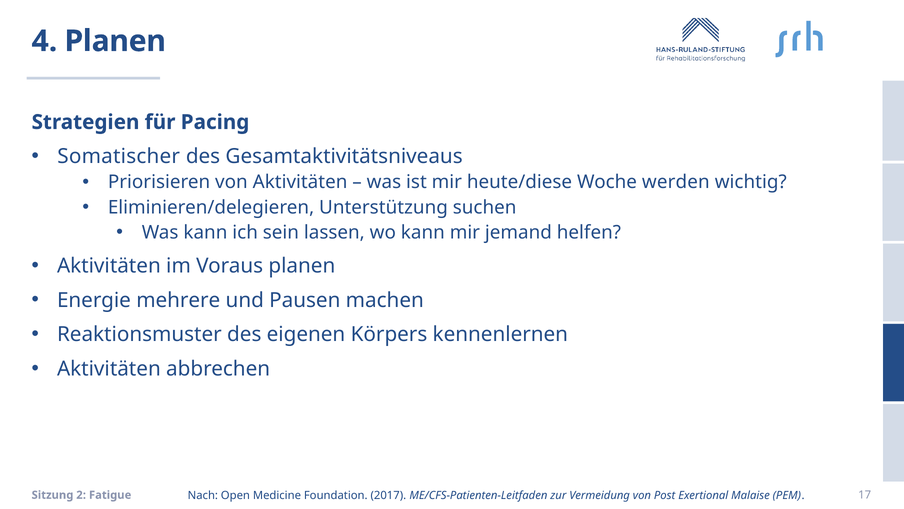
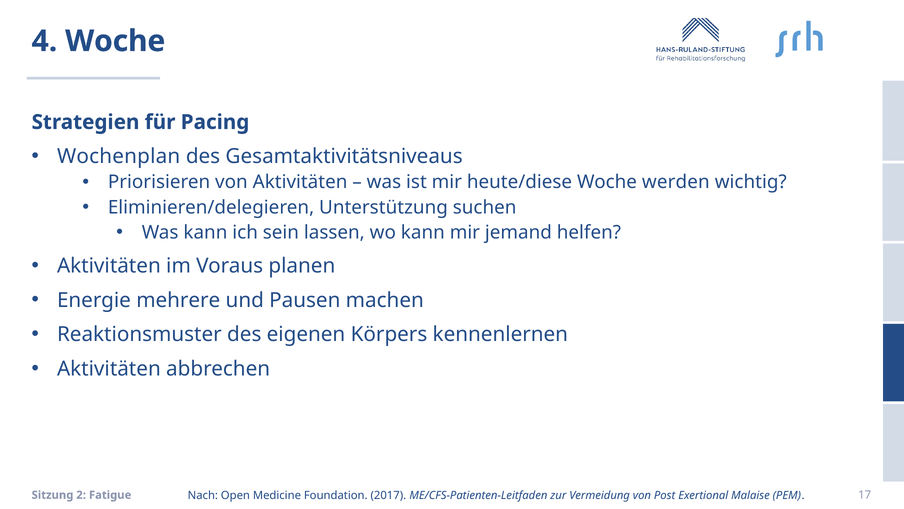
4 Planen: Planen -> Woche
Somatischer: Somatischer -> Wochenplan
